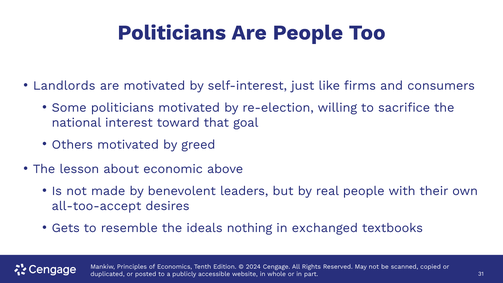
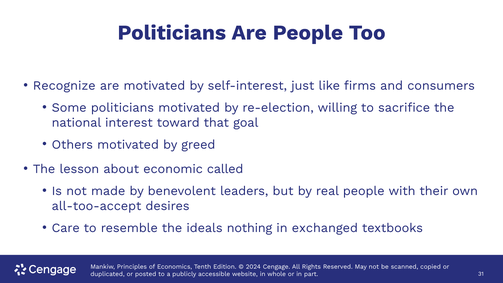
Landlords: Landlords -> Recognize
above: above -> called
Gets: Gets -> Care
